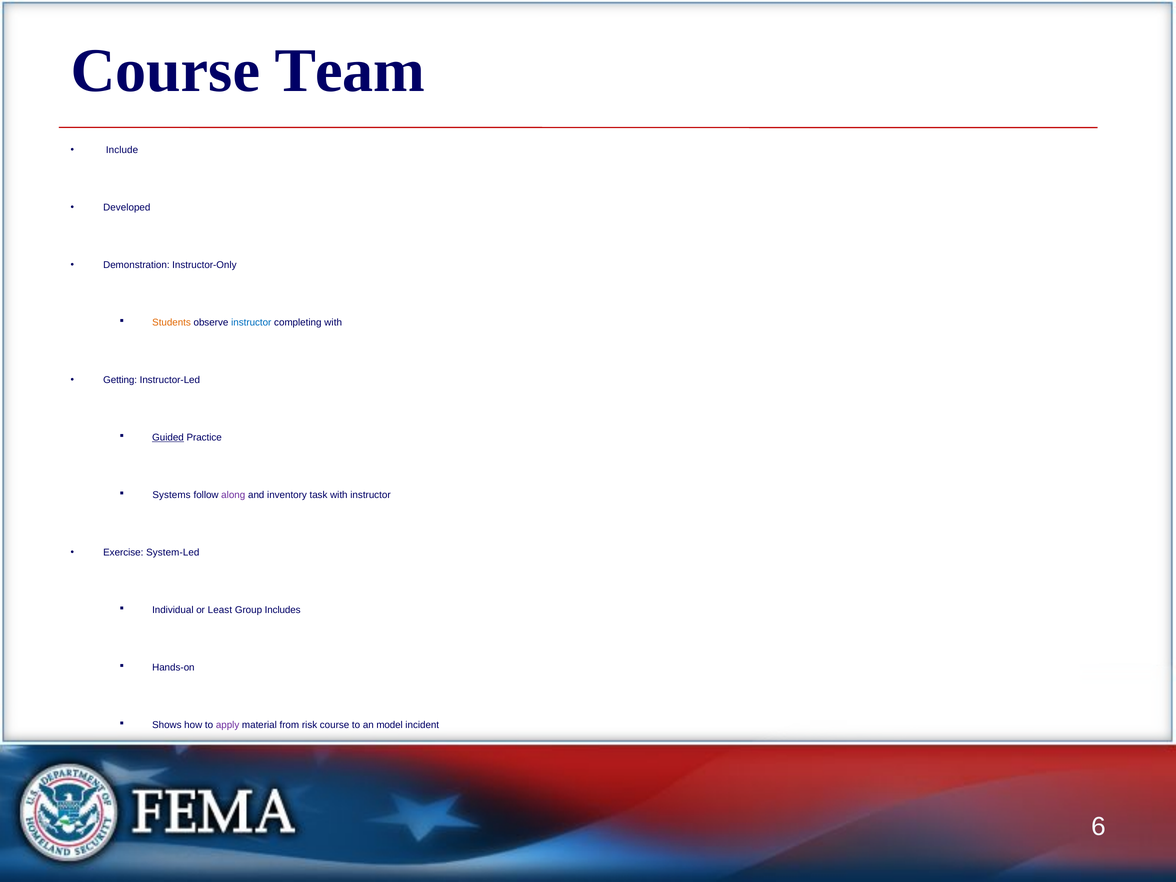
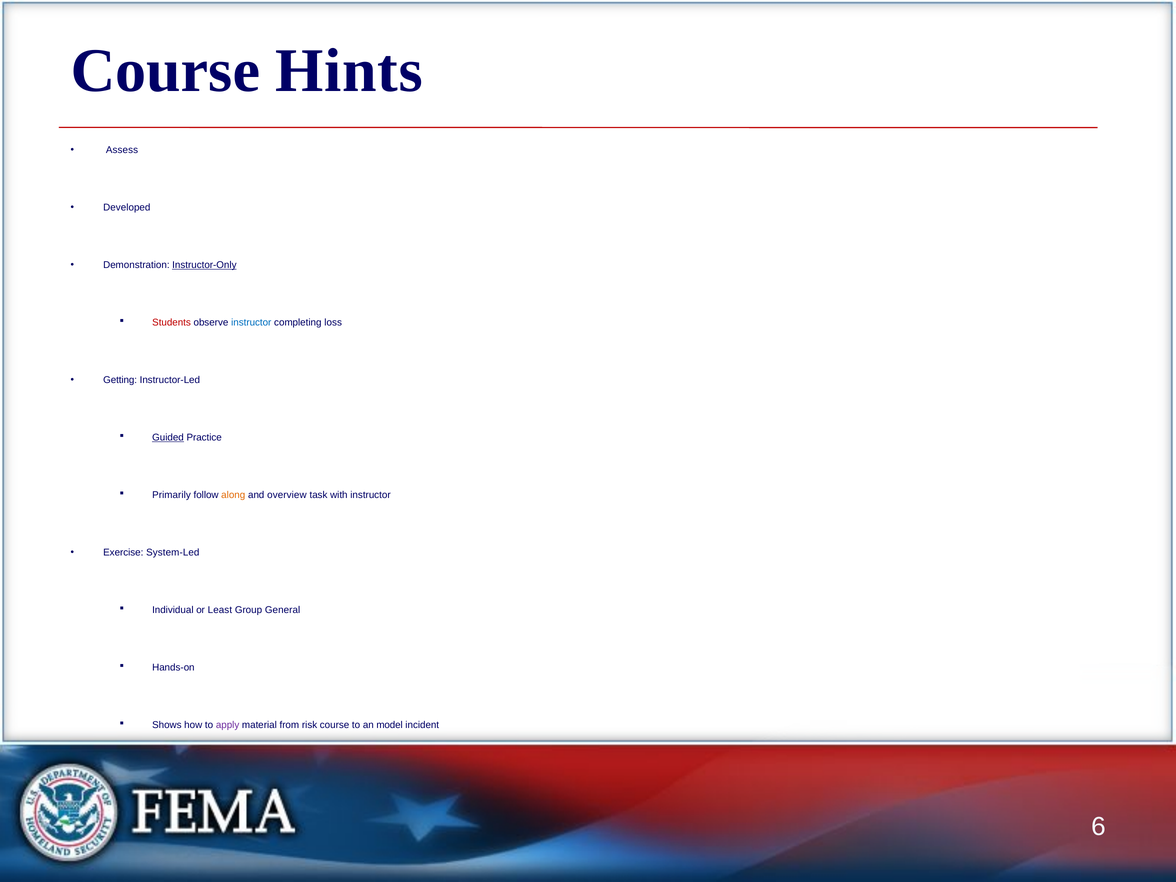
Team: Team -> Hints
Include: Include -> Assess
Instructor-Only underline: none -> present
Students colour: orange -> red
completing with: with -> loss
Systems: Systems -> Primarily
along colour: purple -> orange
inventory: inventory -> overview
Includes: Includes -> General
